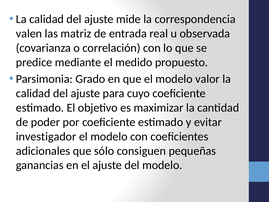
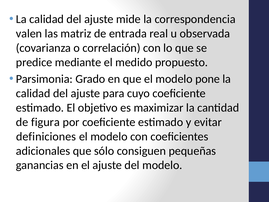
valor: valor -> pone
poder: poder -> figura
investigador: investigador -> definiciones
